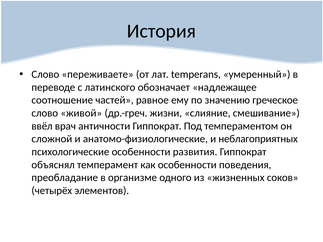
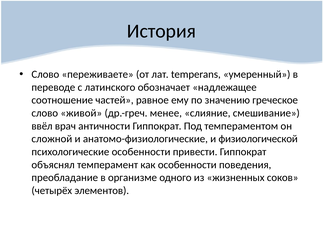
жизни: жизни -> менее
неблагоприятных: неблагоприятных -> физиологической
развития: развития -> привести
